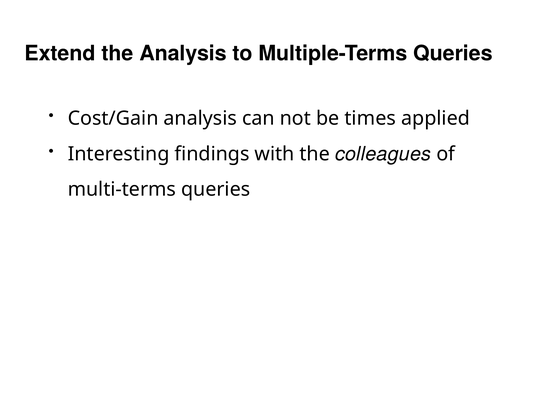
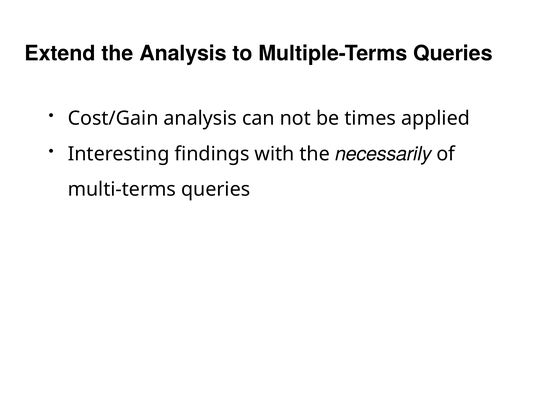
colleagues: colleagues -> necessarily
